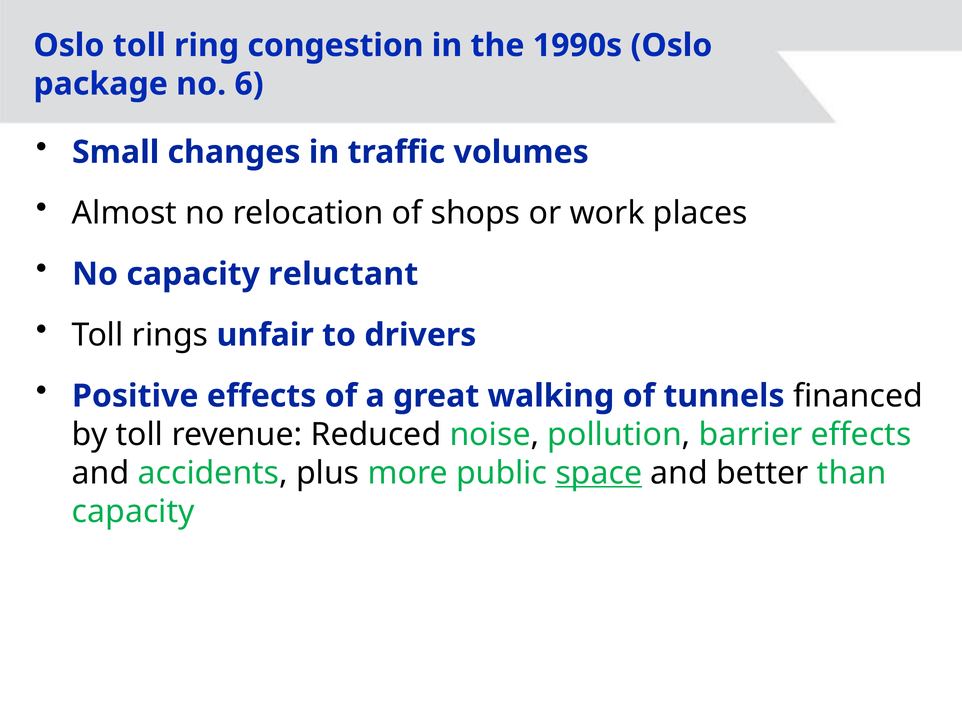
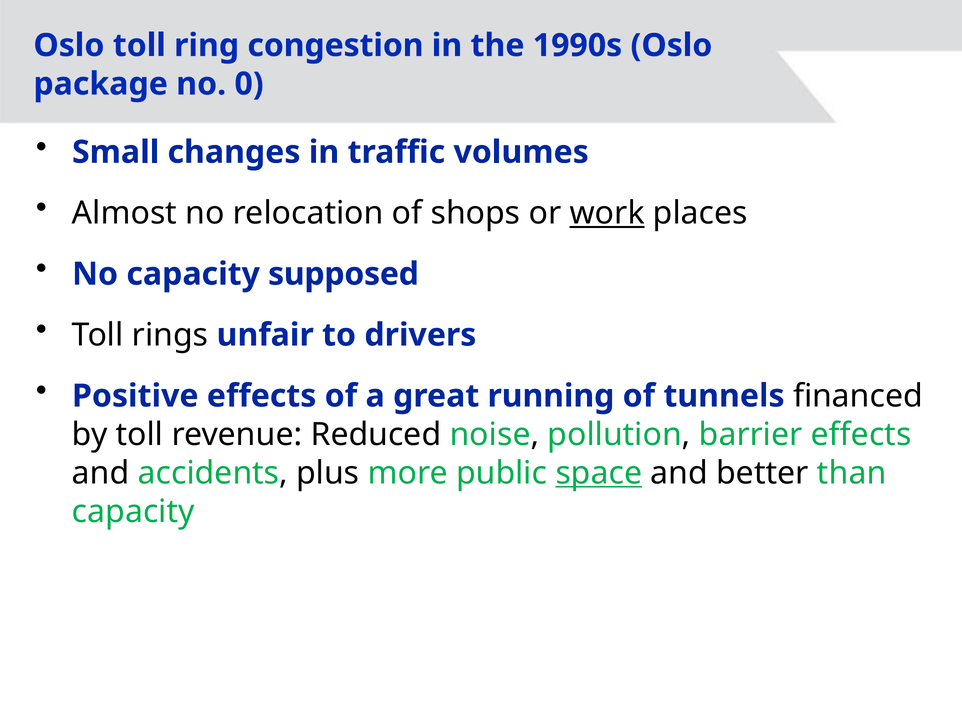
6: 6 -> 0
work underline: none -> present
reluctant: reluctant -> supposed
walking: walking -> running
